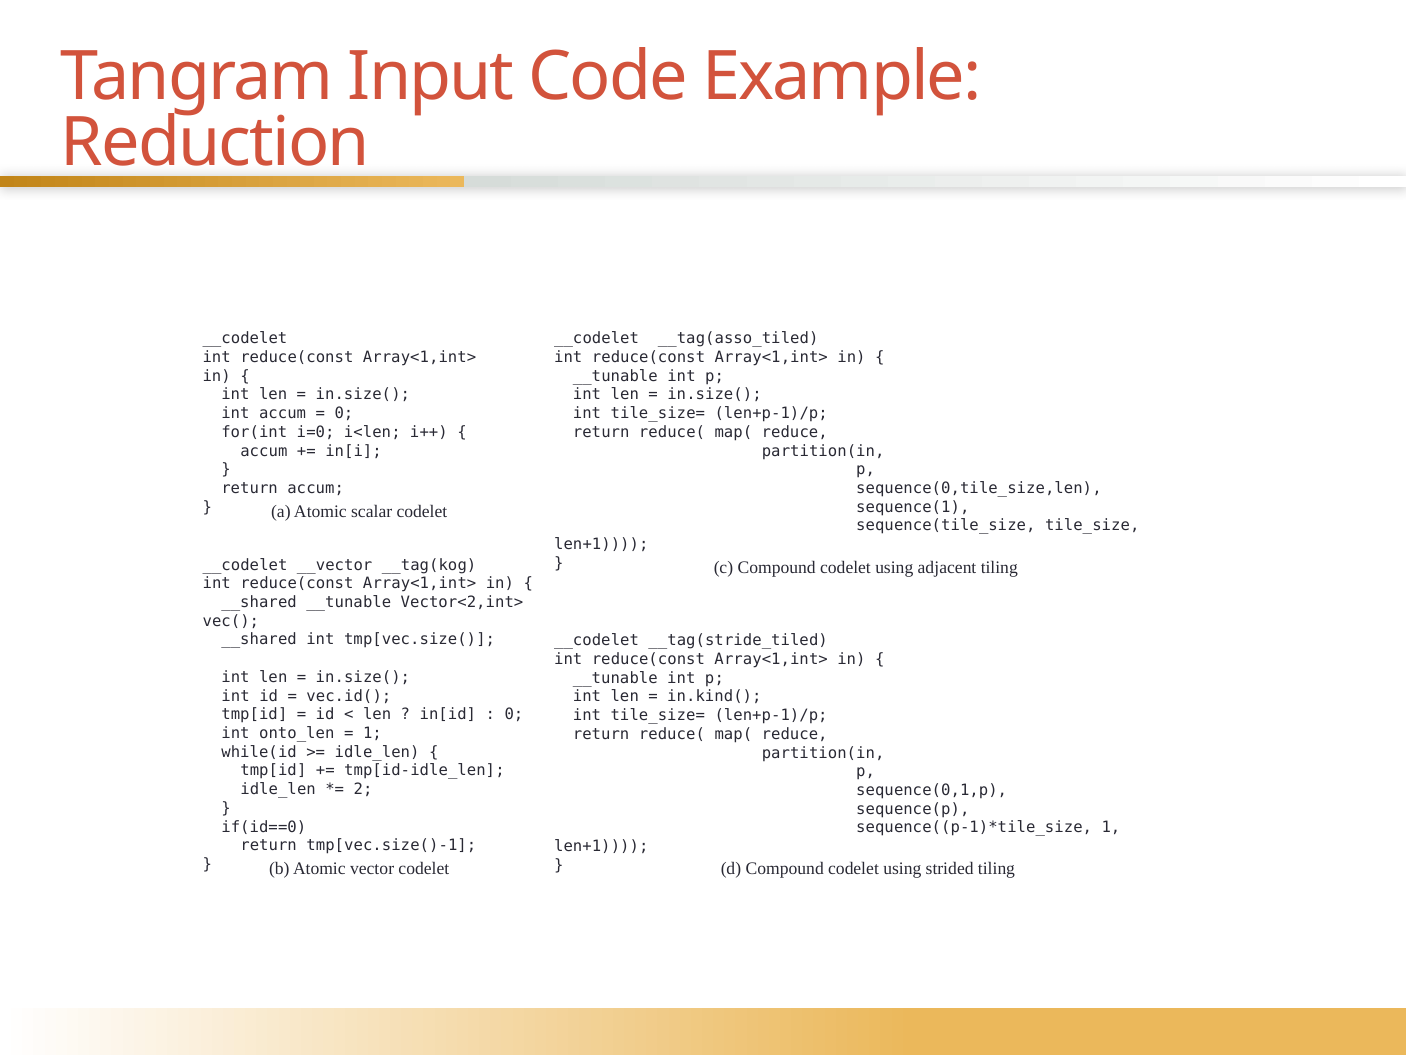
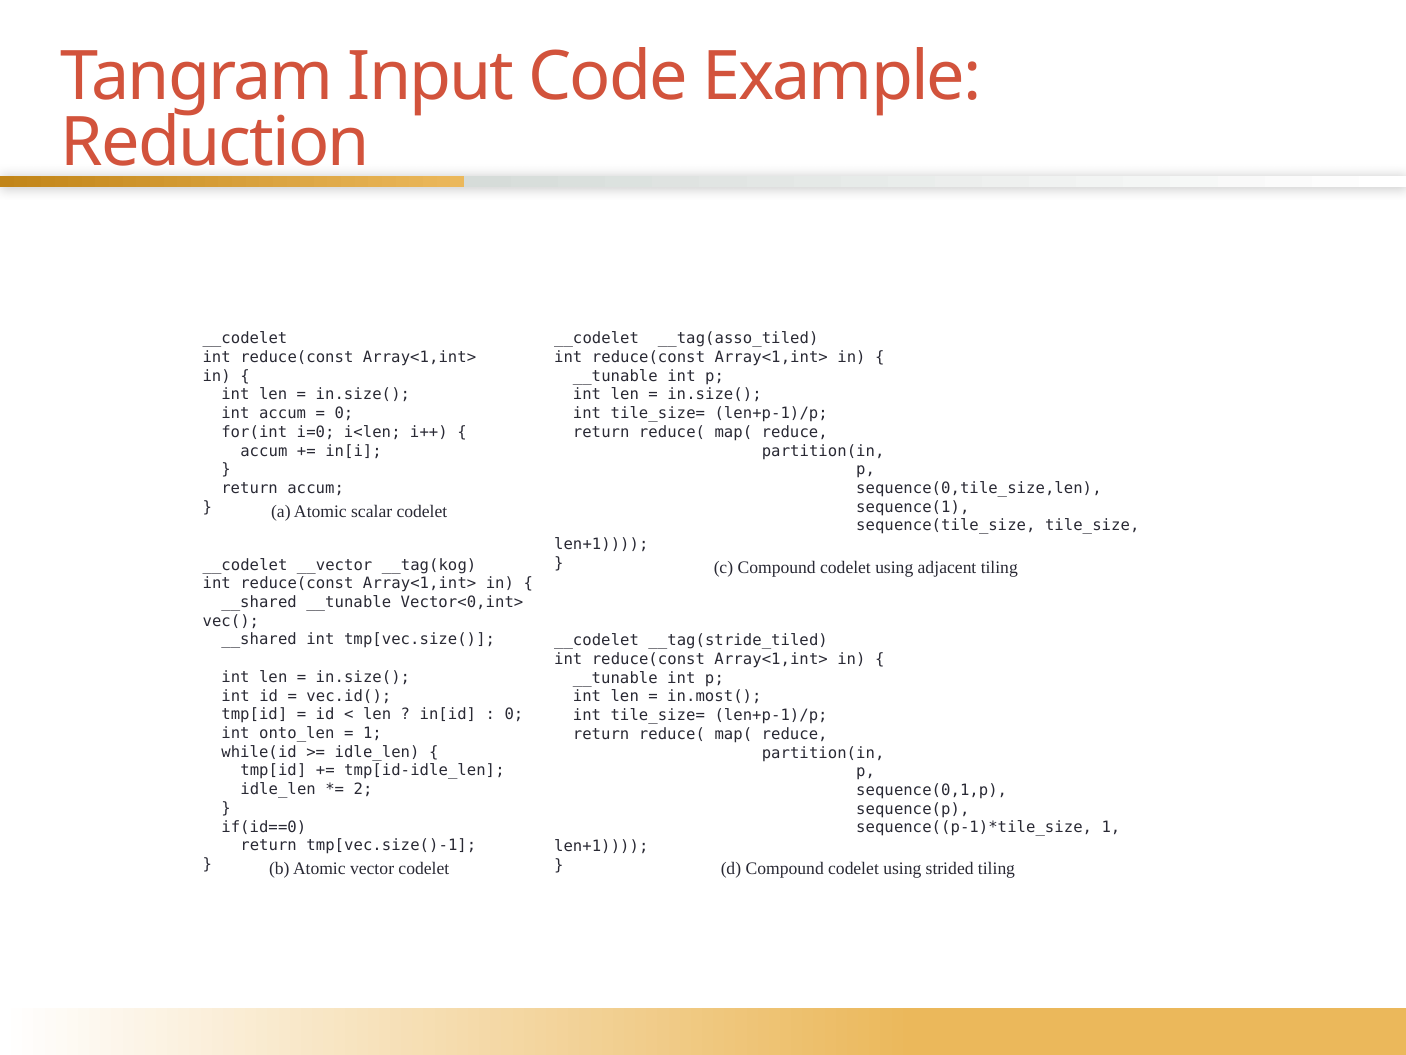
Vector<2,int>: Vector<2,int> -> Vector<0,int>
in.kind(: in.kind( -> in.most(
